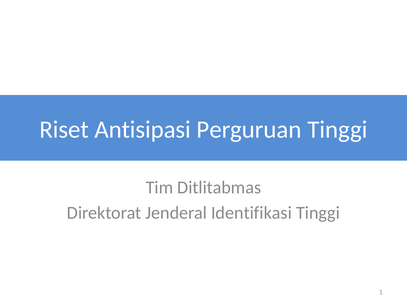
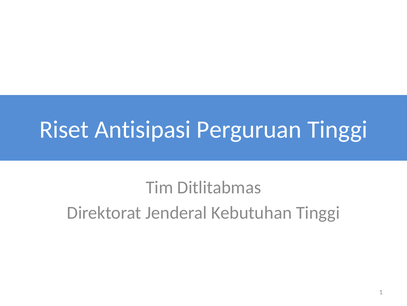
Identifikasi: Identifikasi -> Kebutuhan
